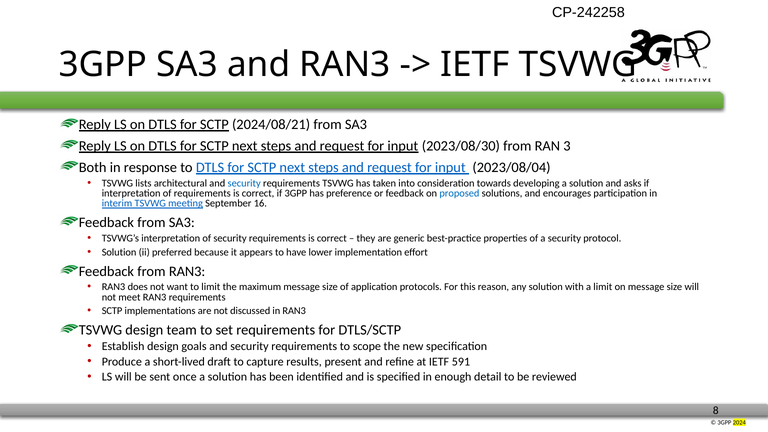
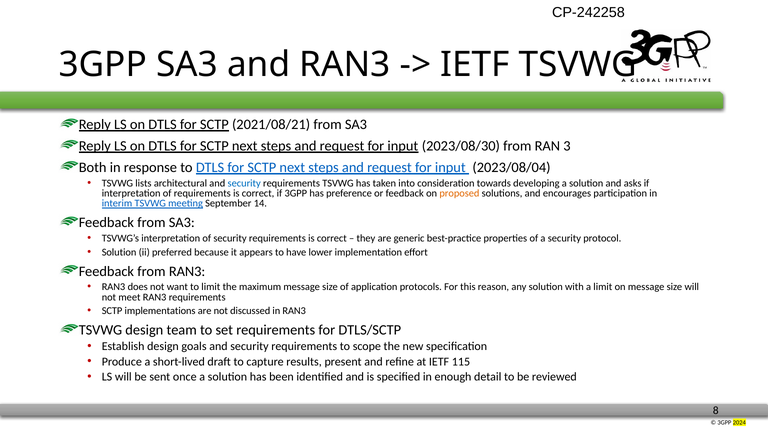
2024/08/21: 2024/08/21 -> 2021/08/21
proposed colour: blue -> orange
16: 16 -> 14
591: 591 -> 115
